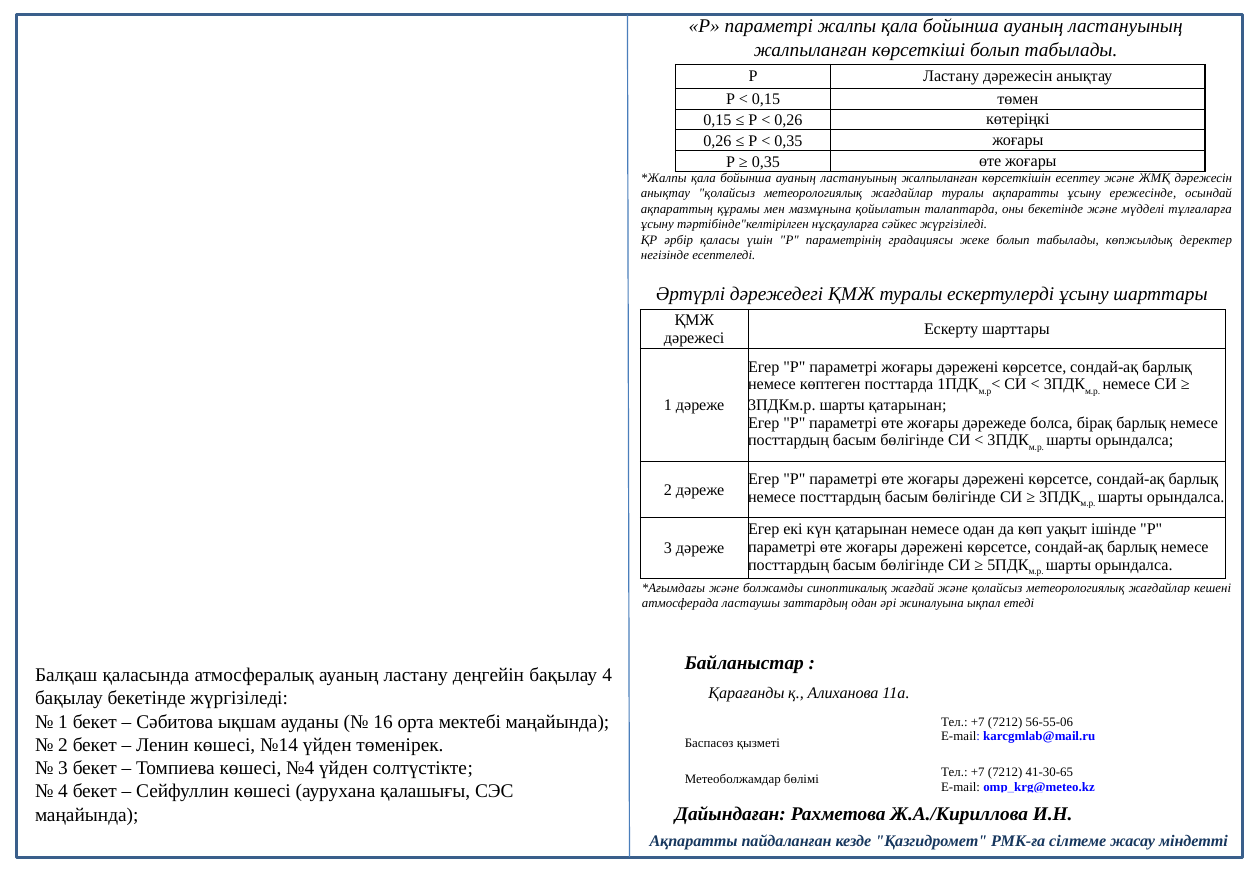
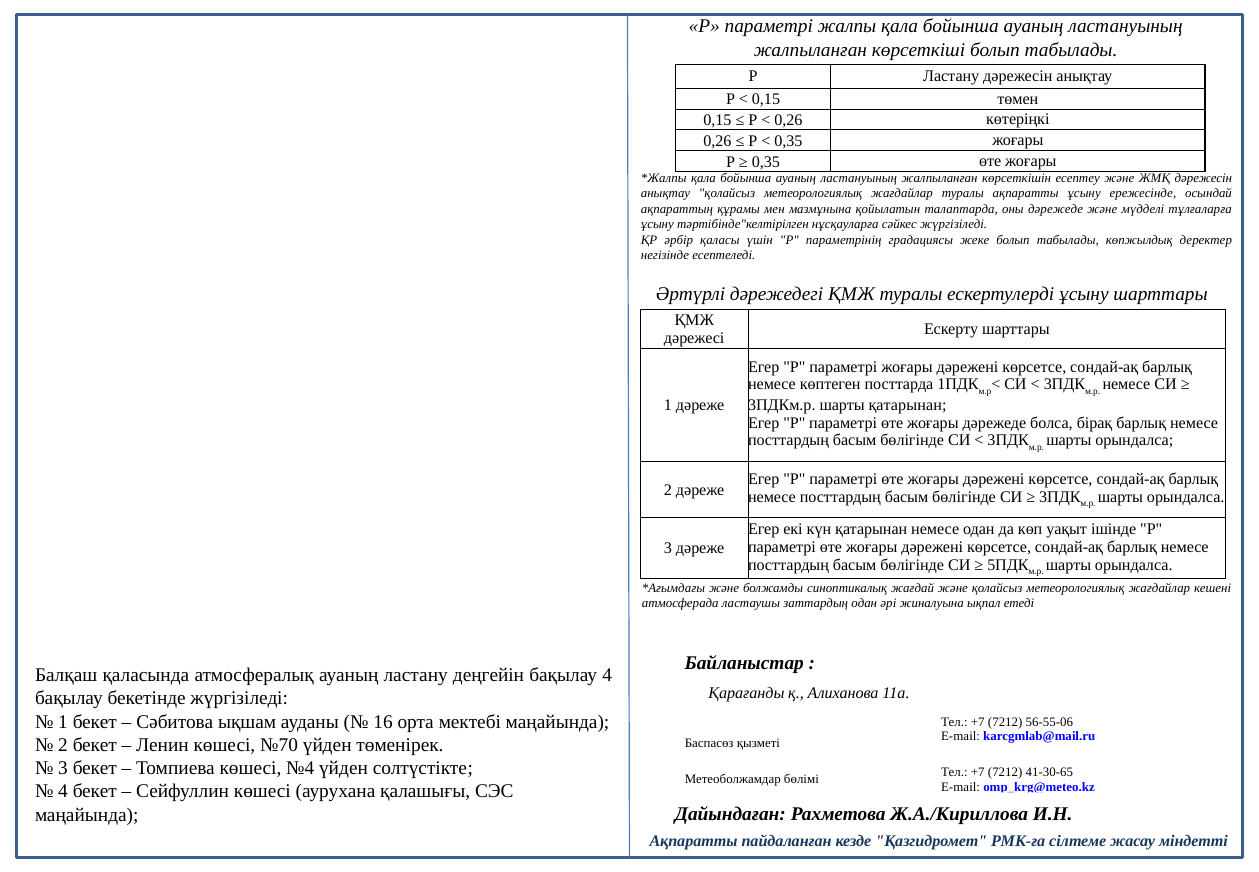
оны бекетінде: бекетінде -> дәрежеде
№14: №14 -> №70
